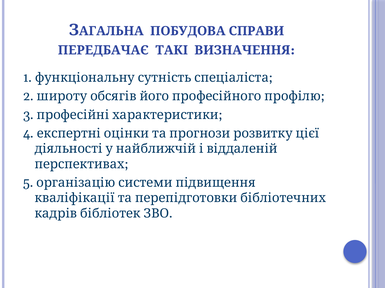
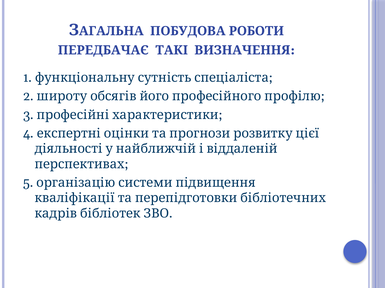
СПРАВИ: СПРАВИ -> РОБОТИ
